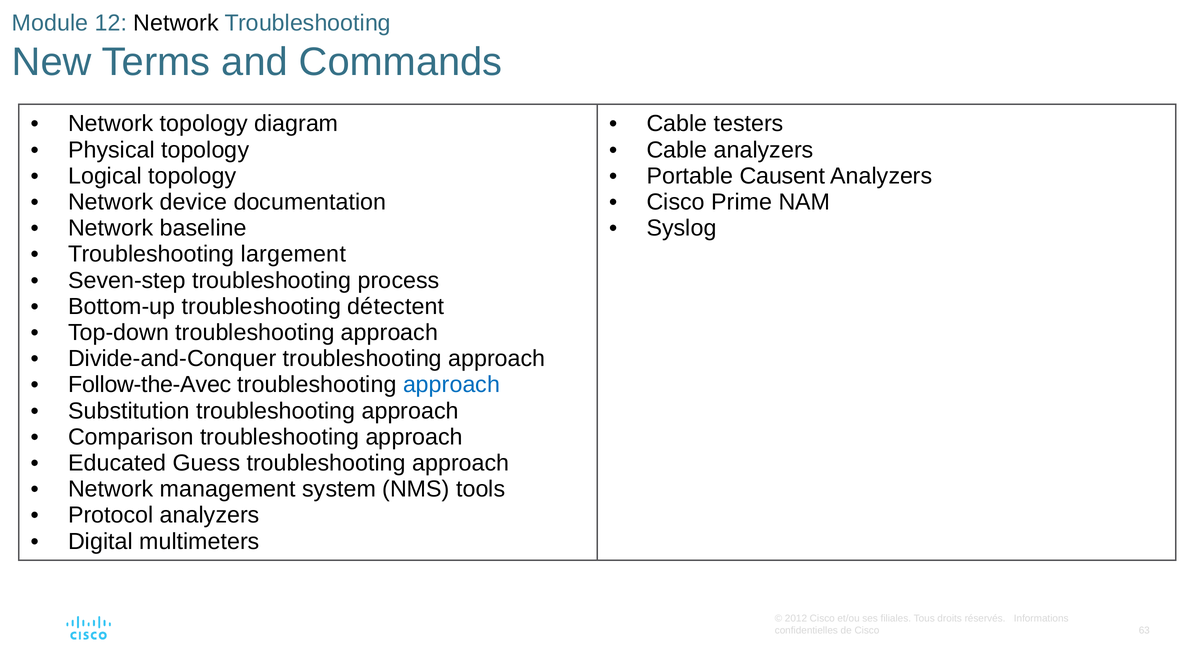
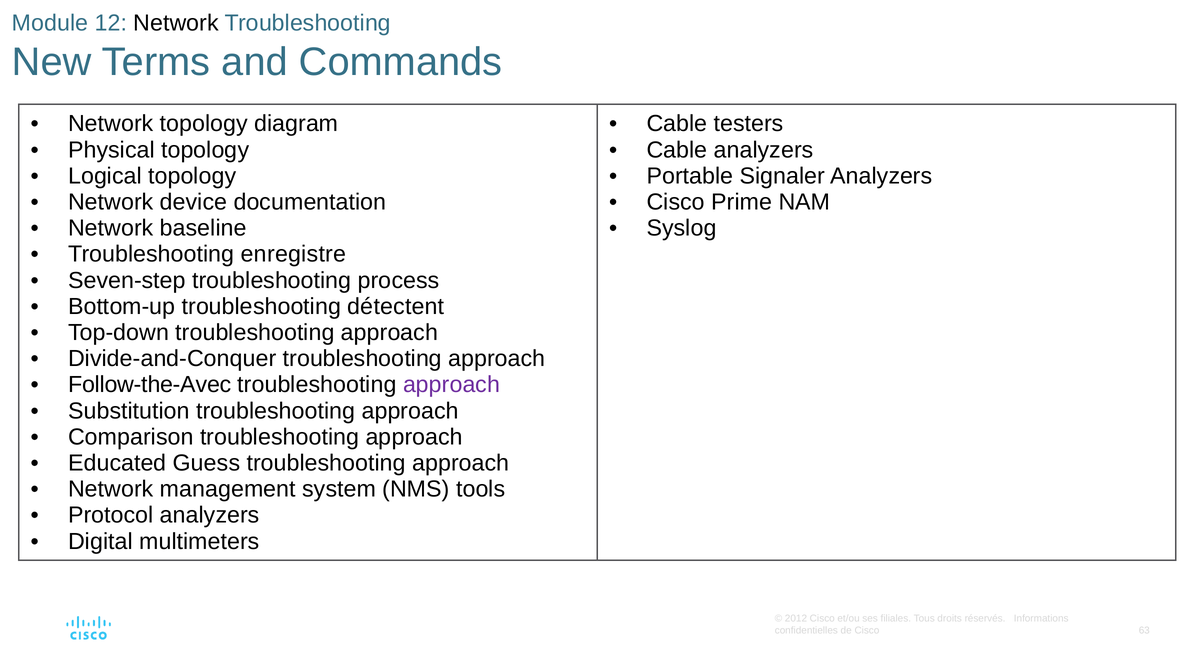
Causent: Causent -> Signaler
largement: largement -> enregistre
approach at (452, 385) colour: blue -> purple
